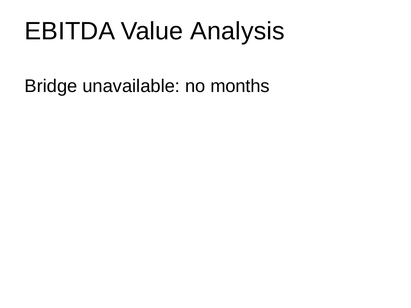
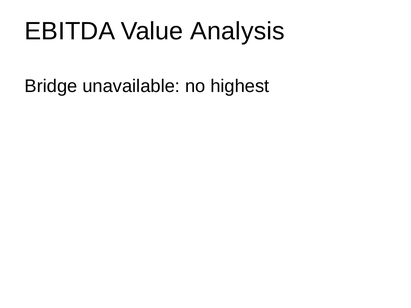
months: months -> highest
